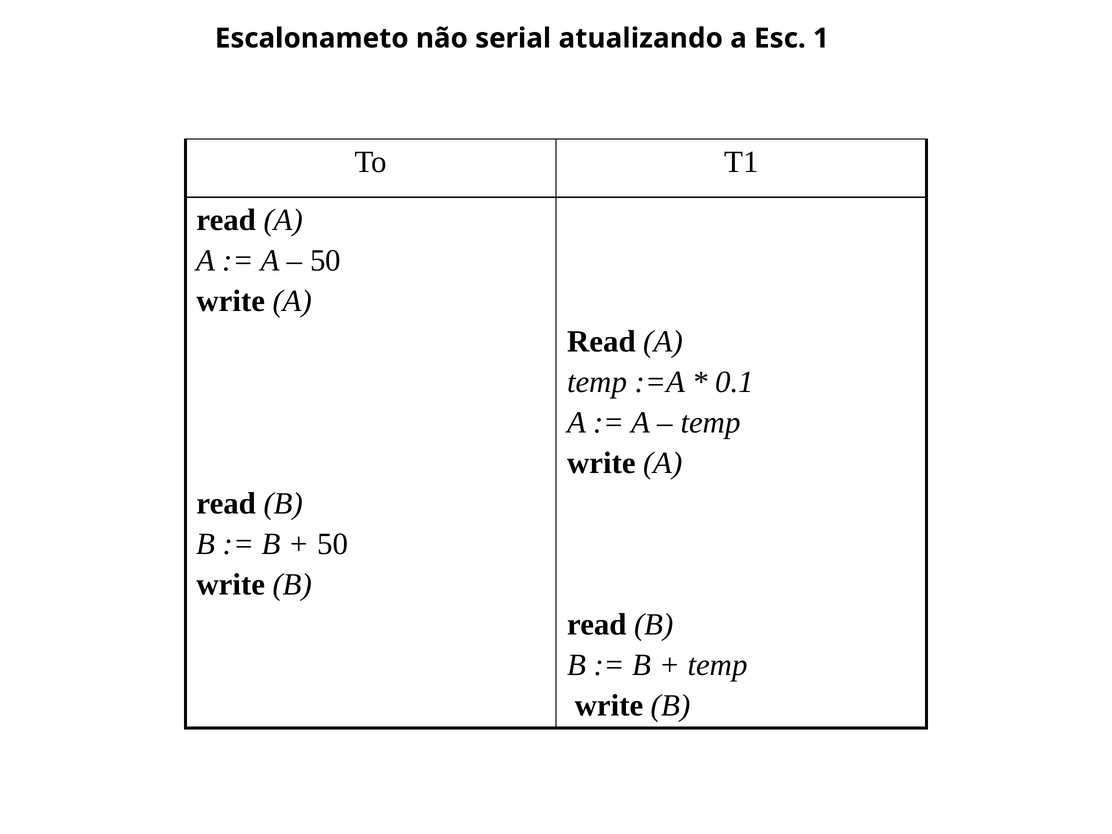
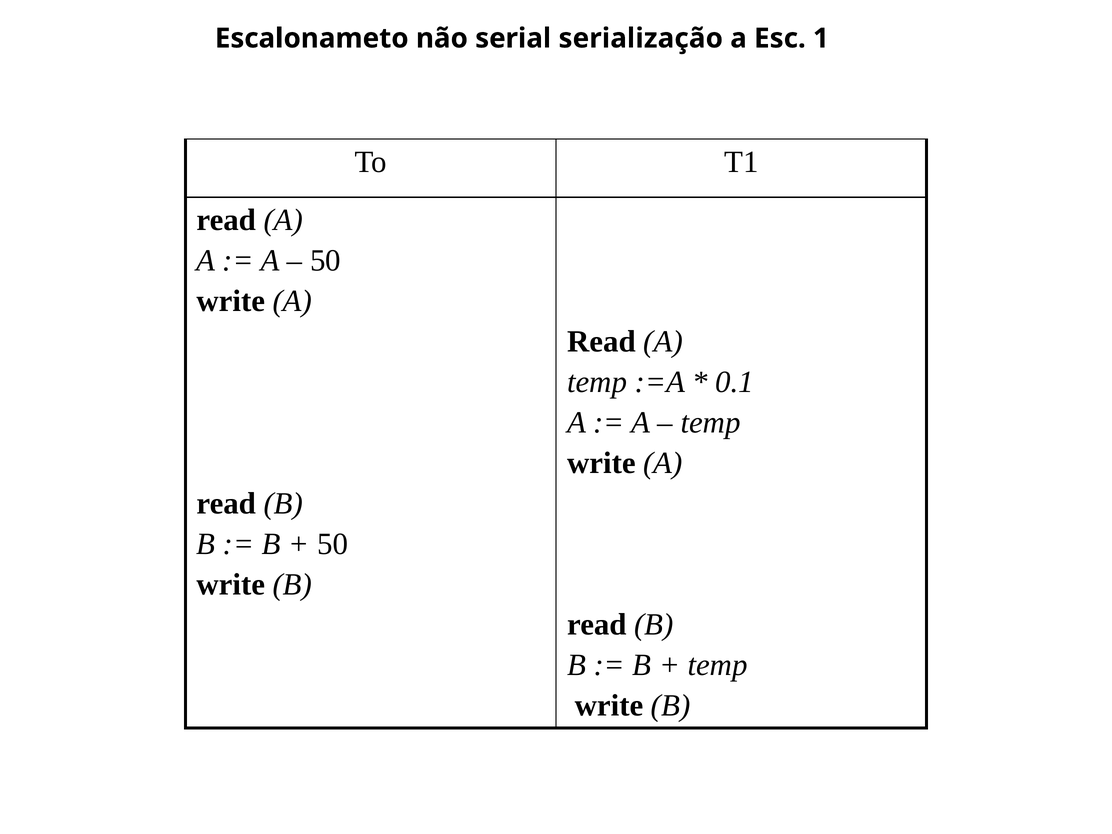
atualizando: atualizando -> serialização
